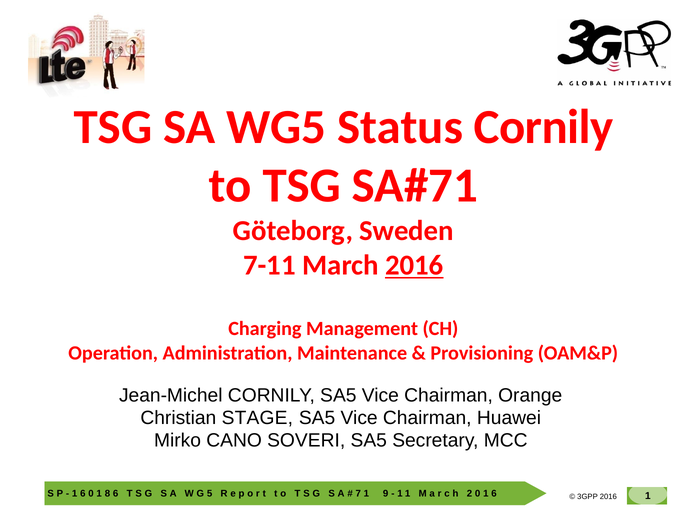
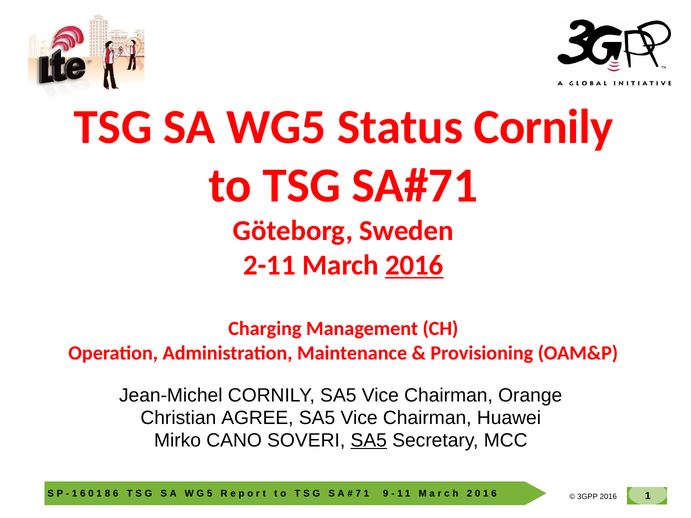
7-11: 7-11 -> 2-11
STAGE: STAGE -> AGREE
SA5 at (369, 440) underline: none -> present
